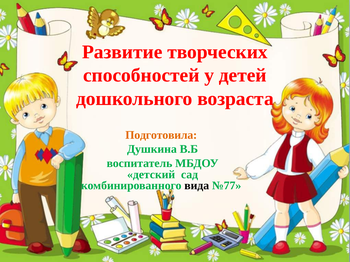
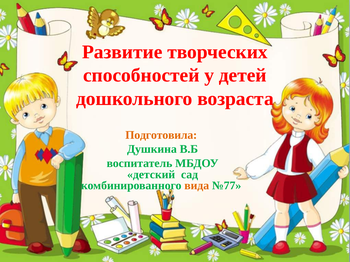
вида colour: black -> orange
